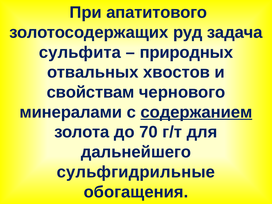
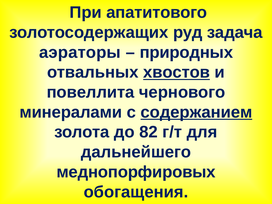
сульфита: сульфита -> аэраторы
хвостов underline: none -> present
свойствам: свойствам -> повеллита
70: 70 -> 82
сульфгидрильные: сульфгидрильные -> меднопорфировых
